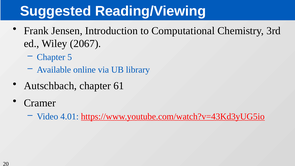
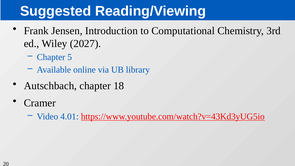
2067: 2067 -> 2027
61: 61 -> 18
